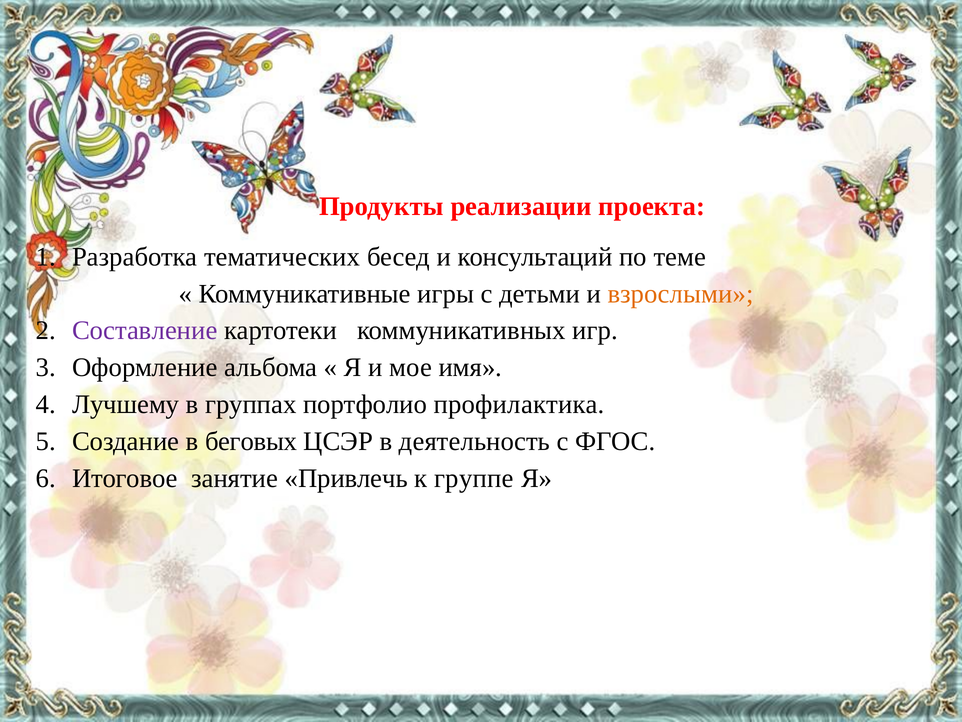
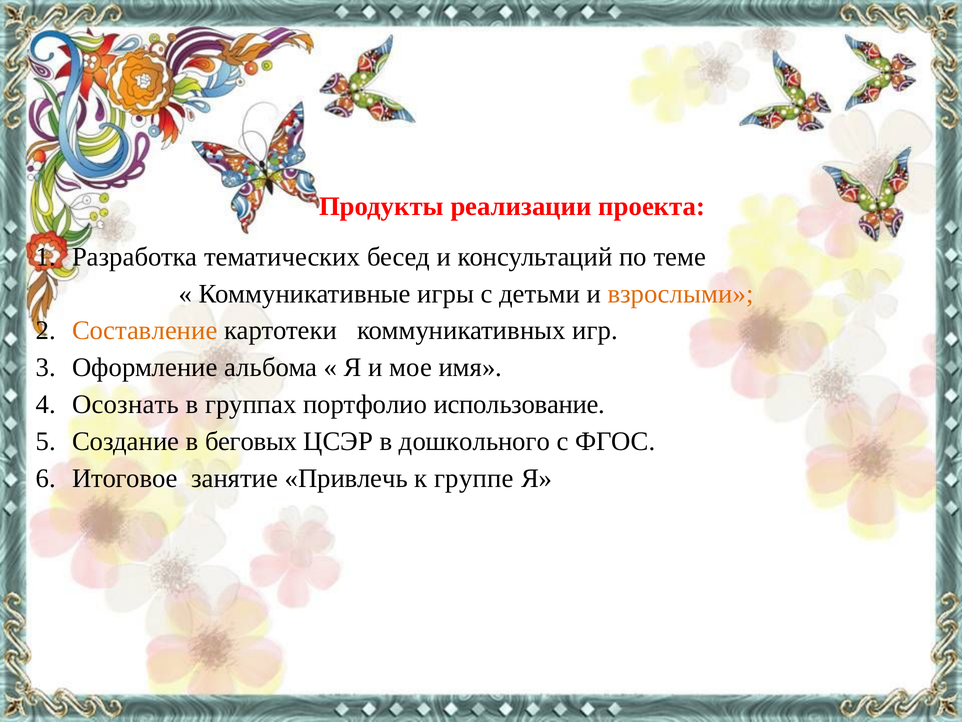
Составление colour: purple -> orange
Лучшему: Лучшему -> Осознать
профилактика: профилактика -> использование
деятельность: деятельность -> дошкольного
